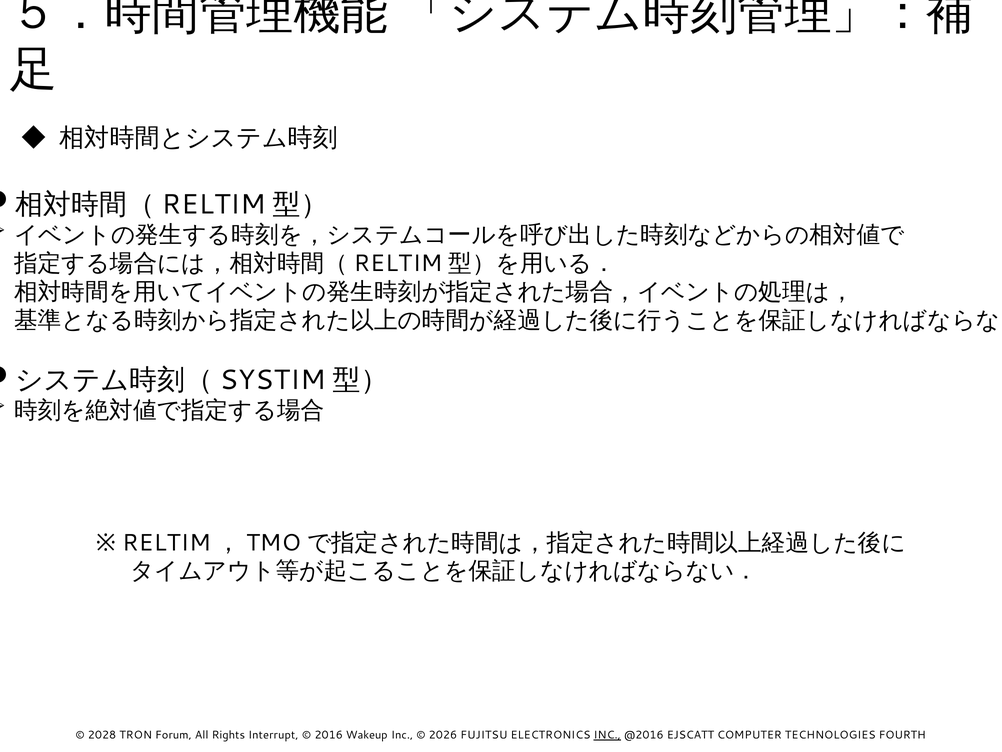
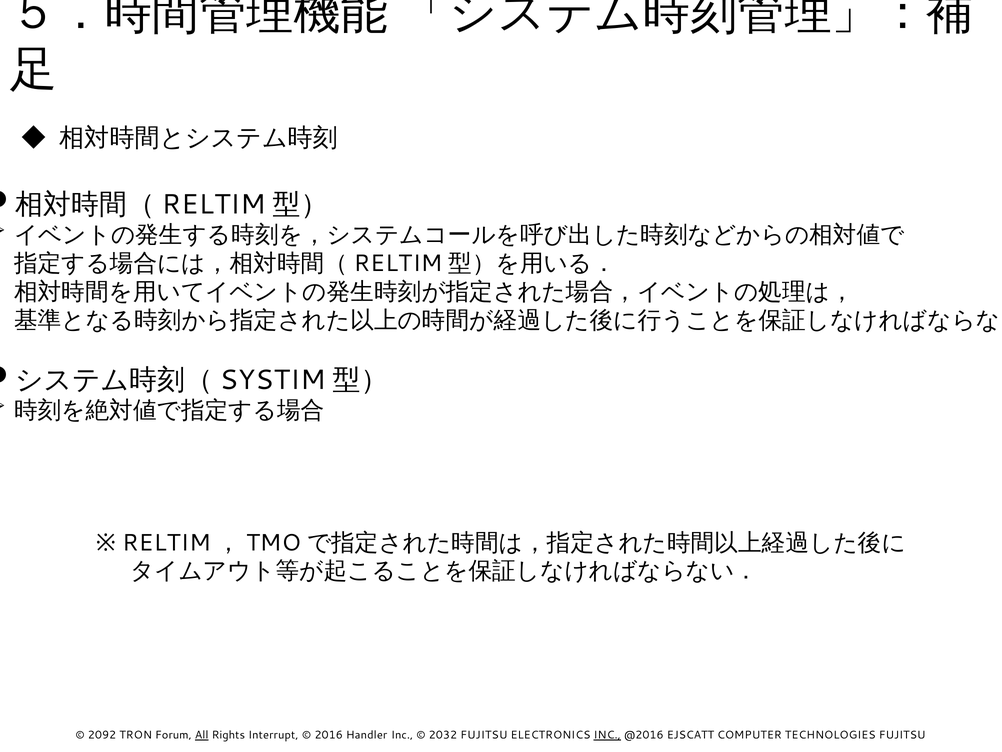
2028: 2028 -> 2092
All underline: none -> present
Wakeup: Wakeup -> Handler
2026: 2026 -> 2032
TECHNOLOGIES FOURTH: FOURTH -> FUJITSU
